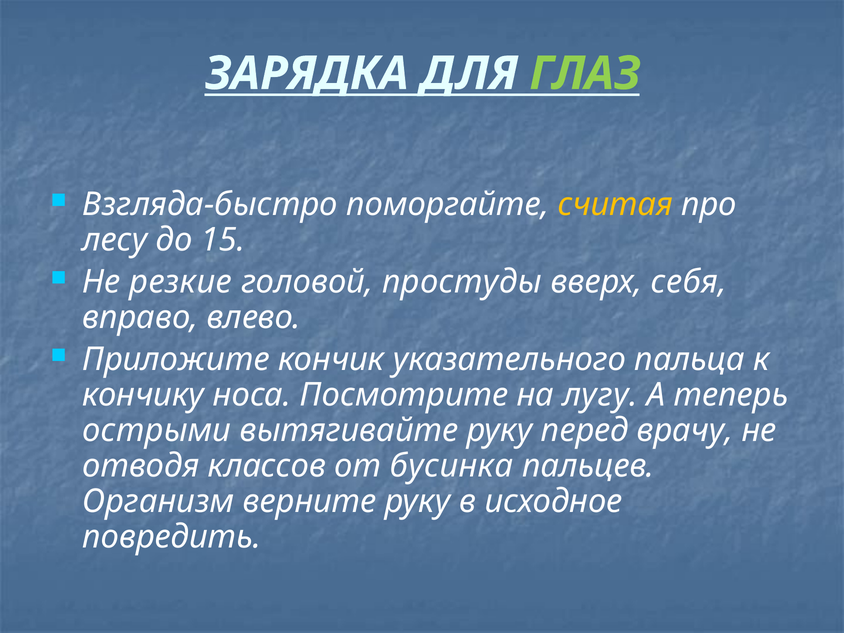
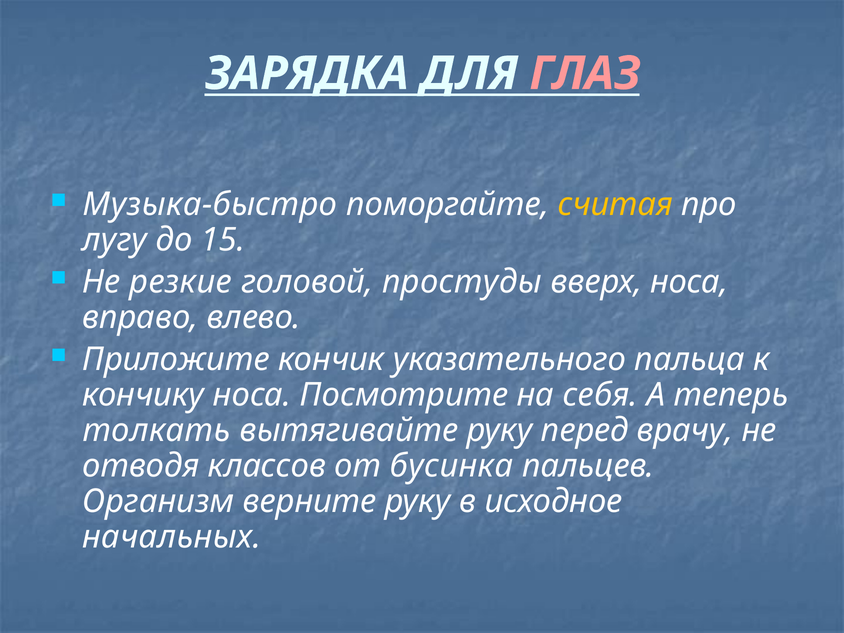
ГЛАЗ colour: light green -> pink
Взгляда-быстро: Взгляда-быстро -> Музыка-быстро
лесу: лесу -> лугу
вверх себя: себя -> носа
лугу: лугу -> себя
острыми: острыми -> толкать
повредить: повредить -> начальных
